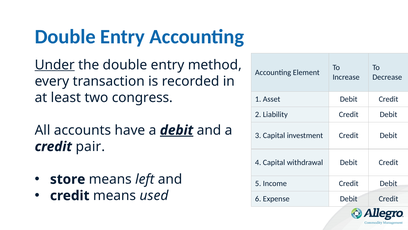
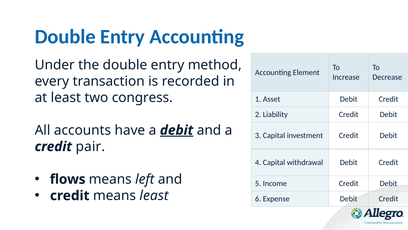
Under underline: present -> none
store: store -> flows
means used: used -> least
